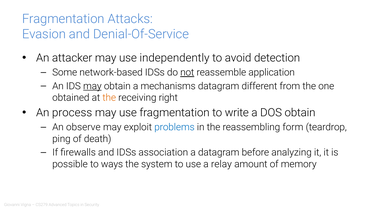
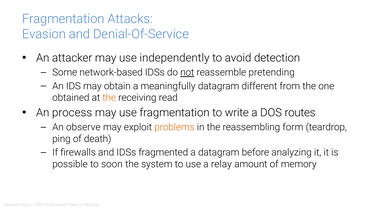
application: application -> pretending
may at (92, 86) underline: present -> none
mechanisms: mechanisms -> meaningfully
right: right -> read
DOS obtain: obtain -> routes
problems colour: blue -> orange
association: association -> fragmented
ways: ways -> soon
